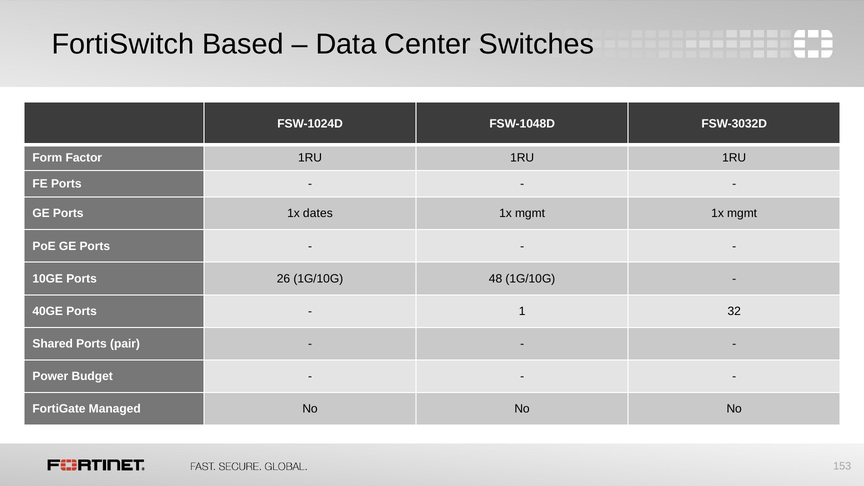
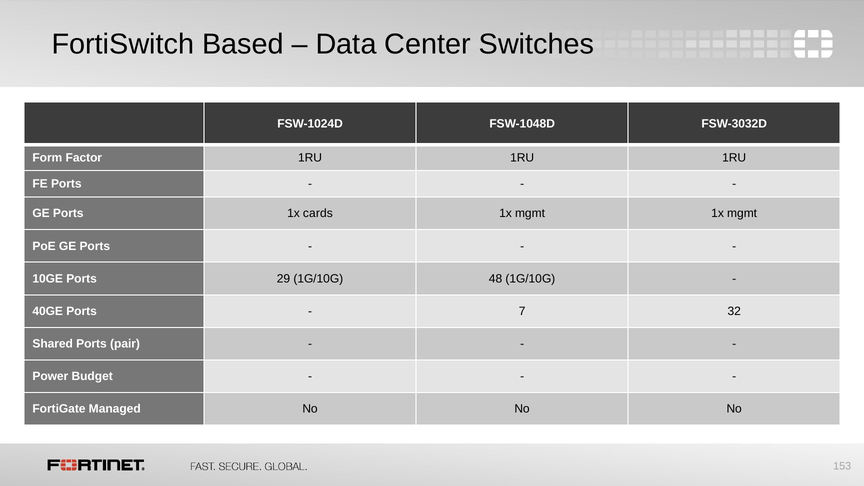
dates: dates -> cards
26: 26 -> 29
1: 1 -> 7
